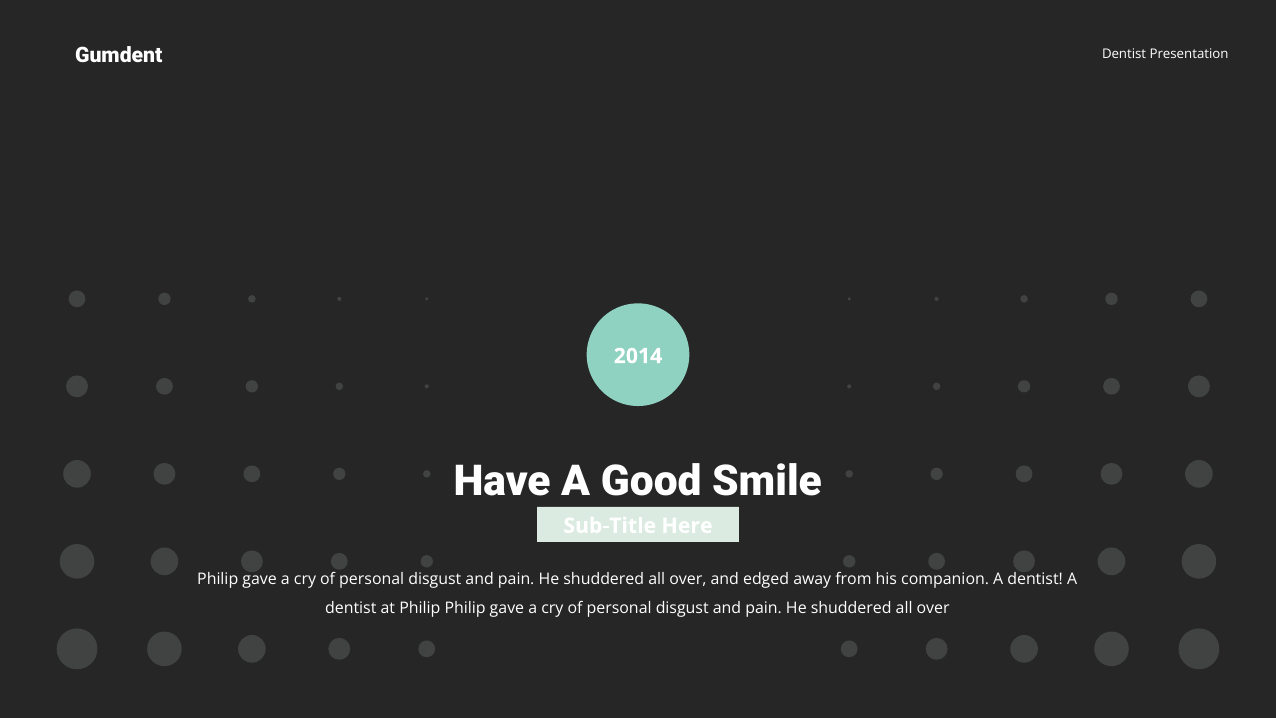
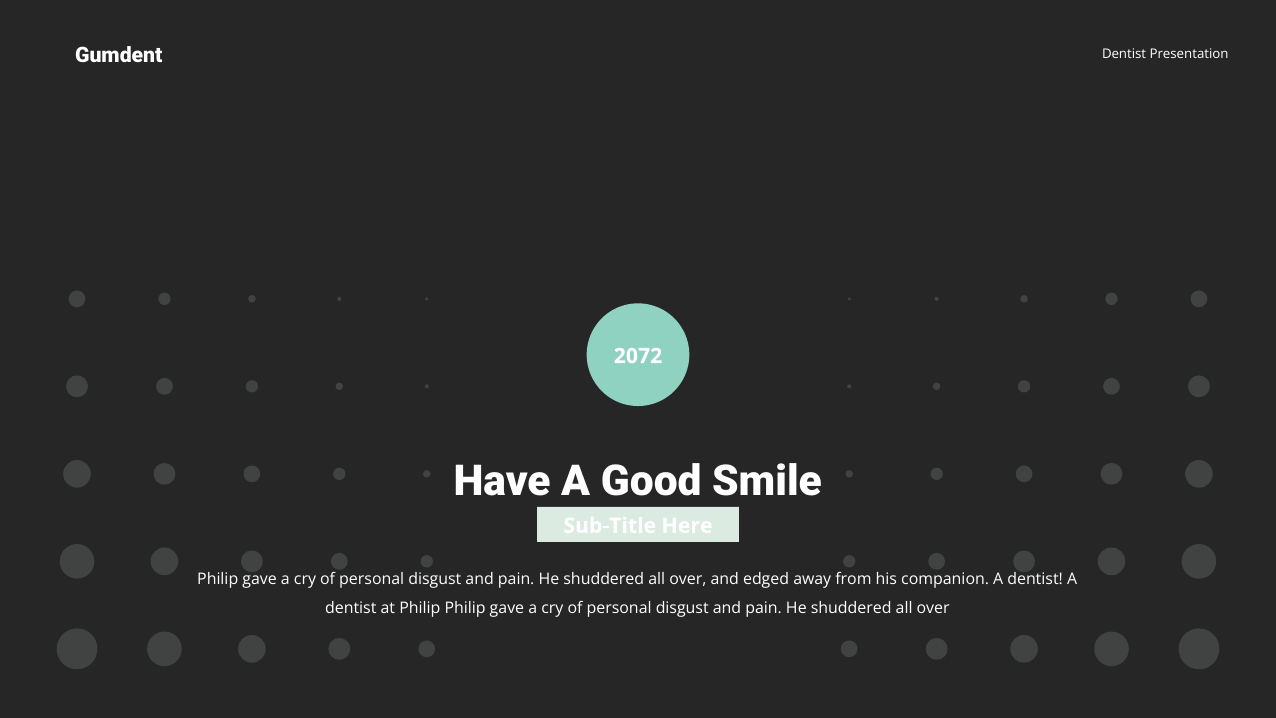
2014: 2014 -> 2072
